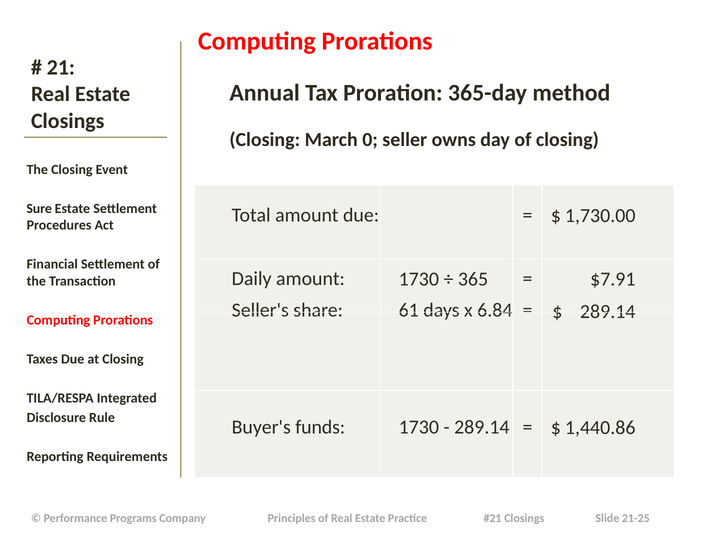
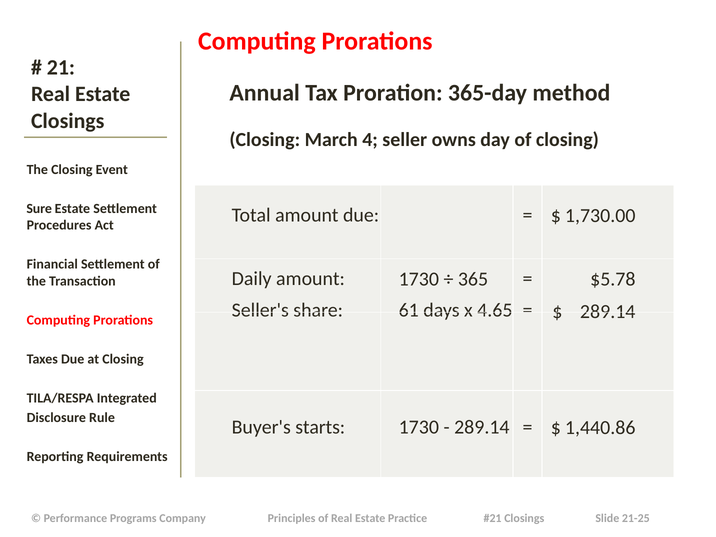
0: 0 -> 4
$7.91: $7.91 -> $5.78
6.84: 6.84 -> 4.65
funds: funds -> starts
